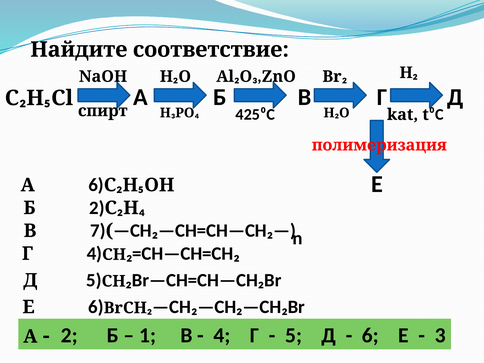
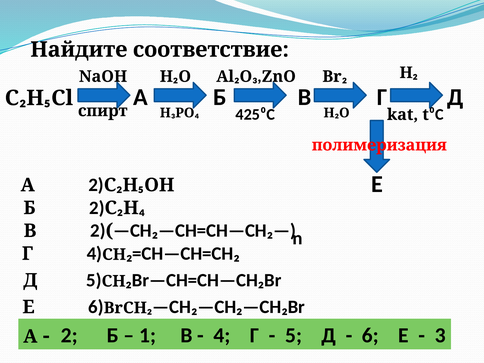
А 6: 6 -> 2
В 7: 7 -> 2
